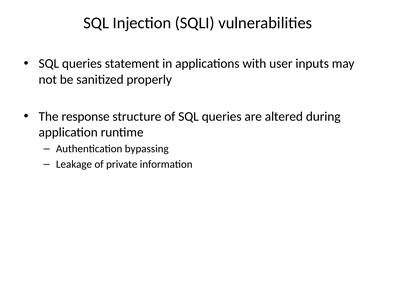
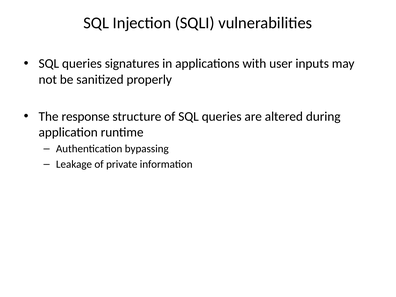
statement: statement -> signatures
